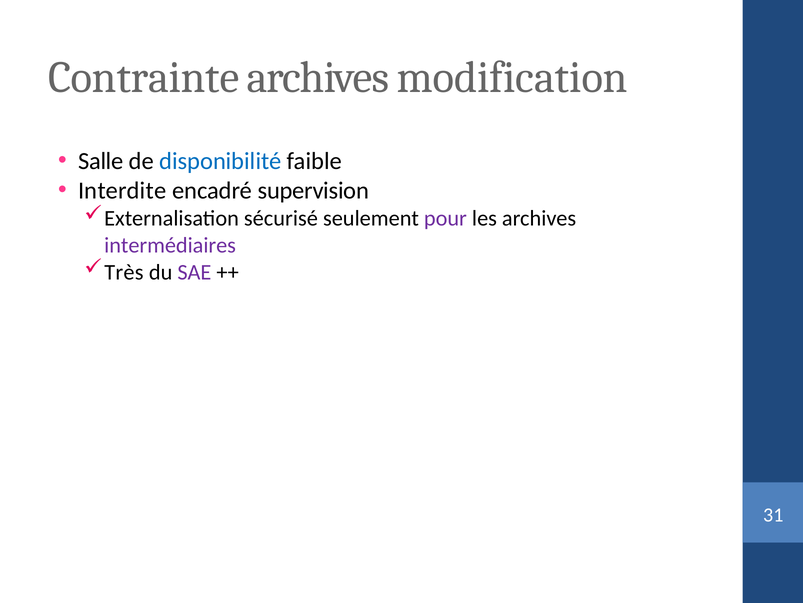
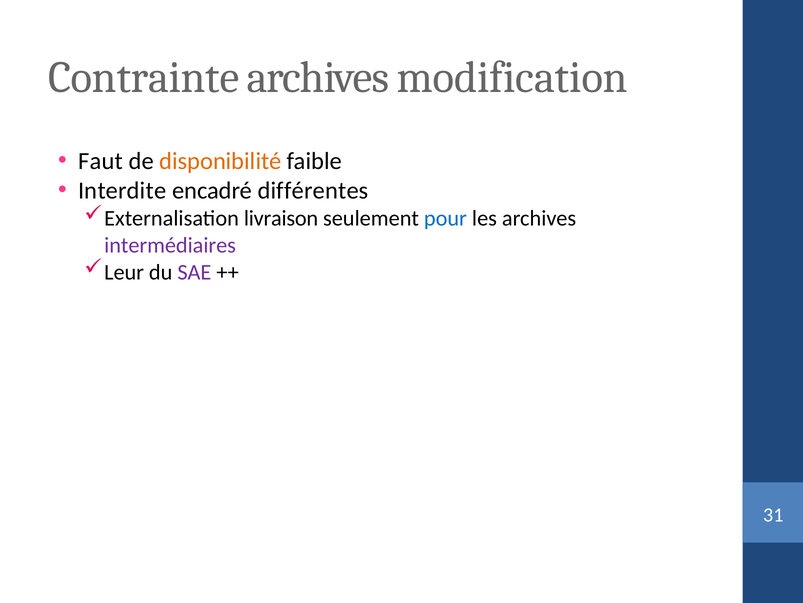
Salle: Salle -> Faut
disponibilité colour: blue -> orange
supervision: supervision -> différentes
sécurisé: sécurisé -> livraison
pour colour: purple -> blue
Très: Très -> Leur
